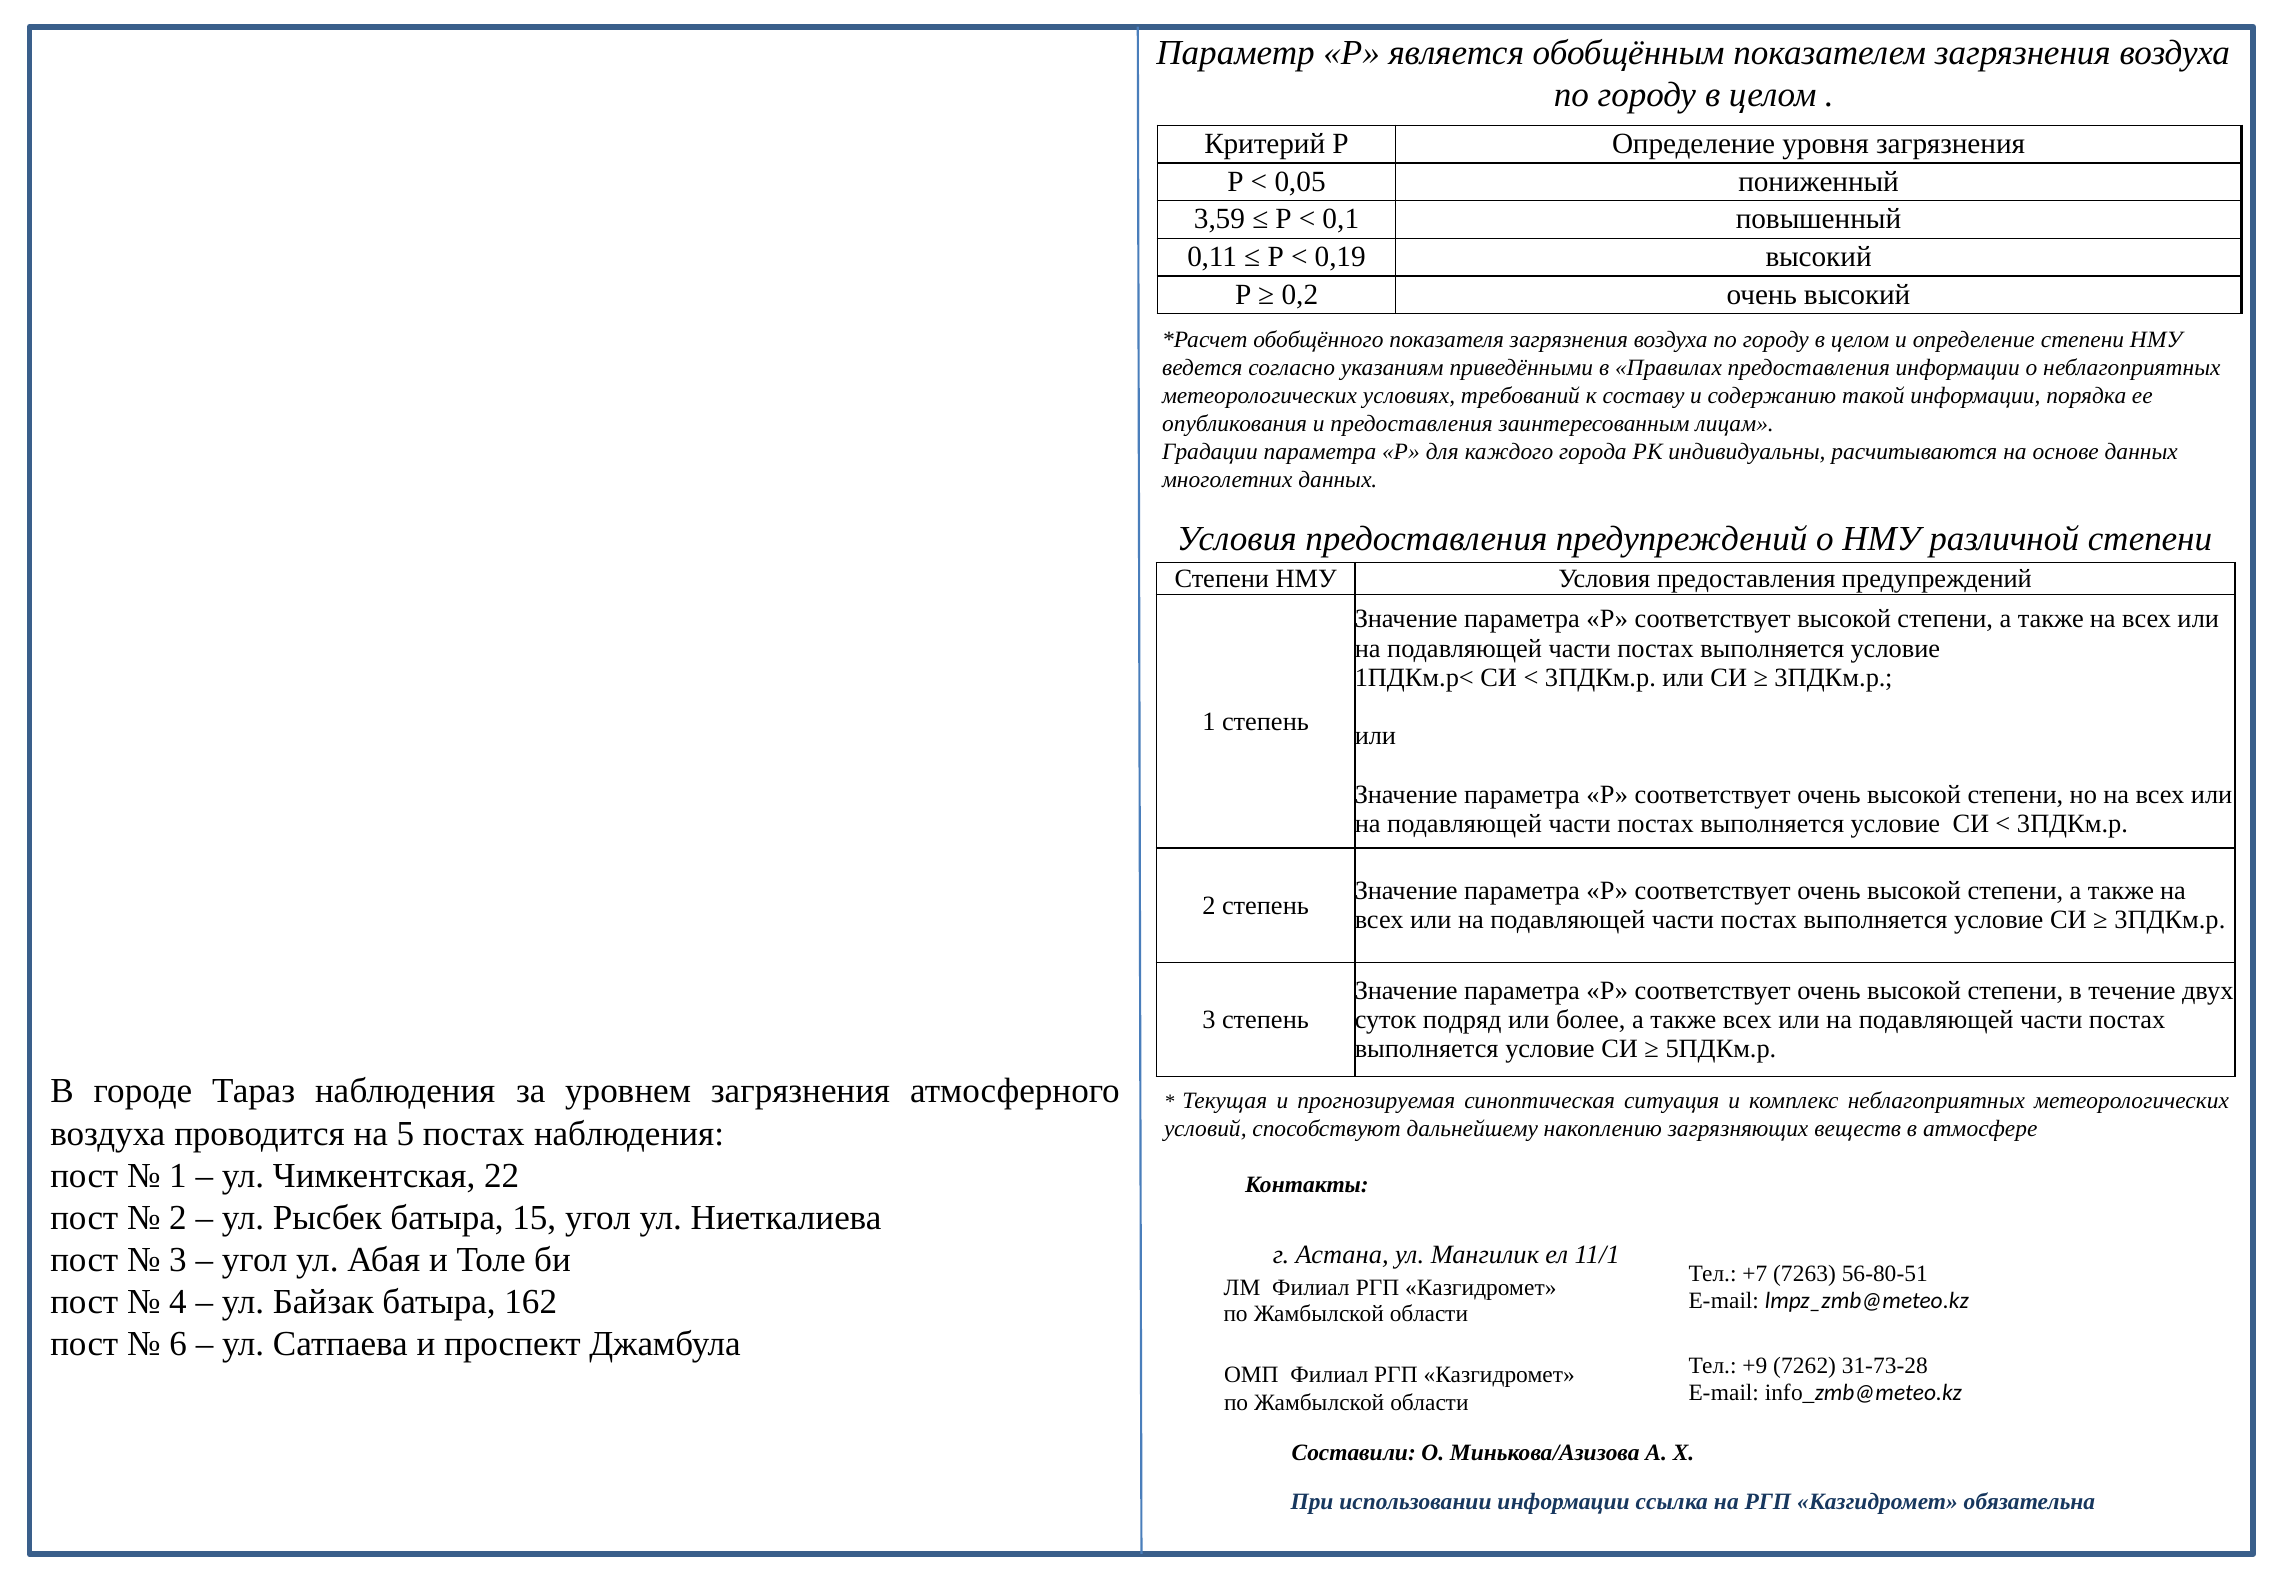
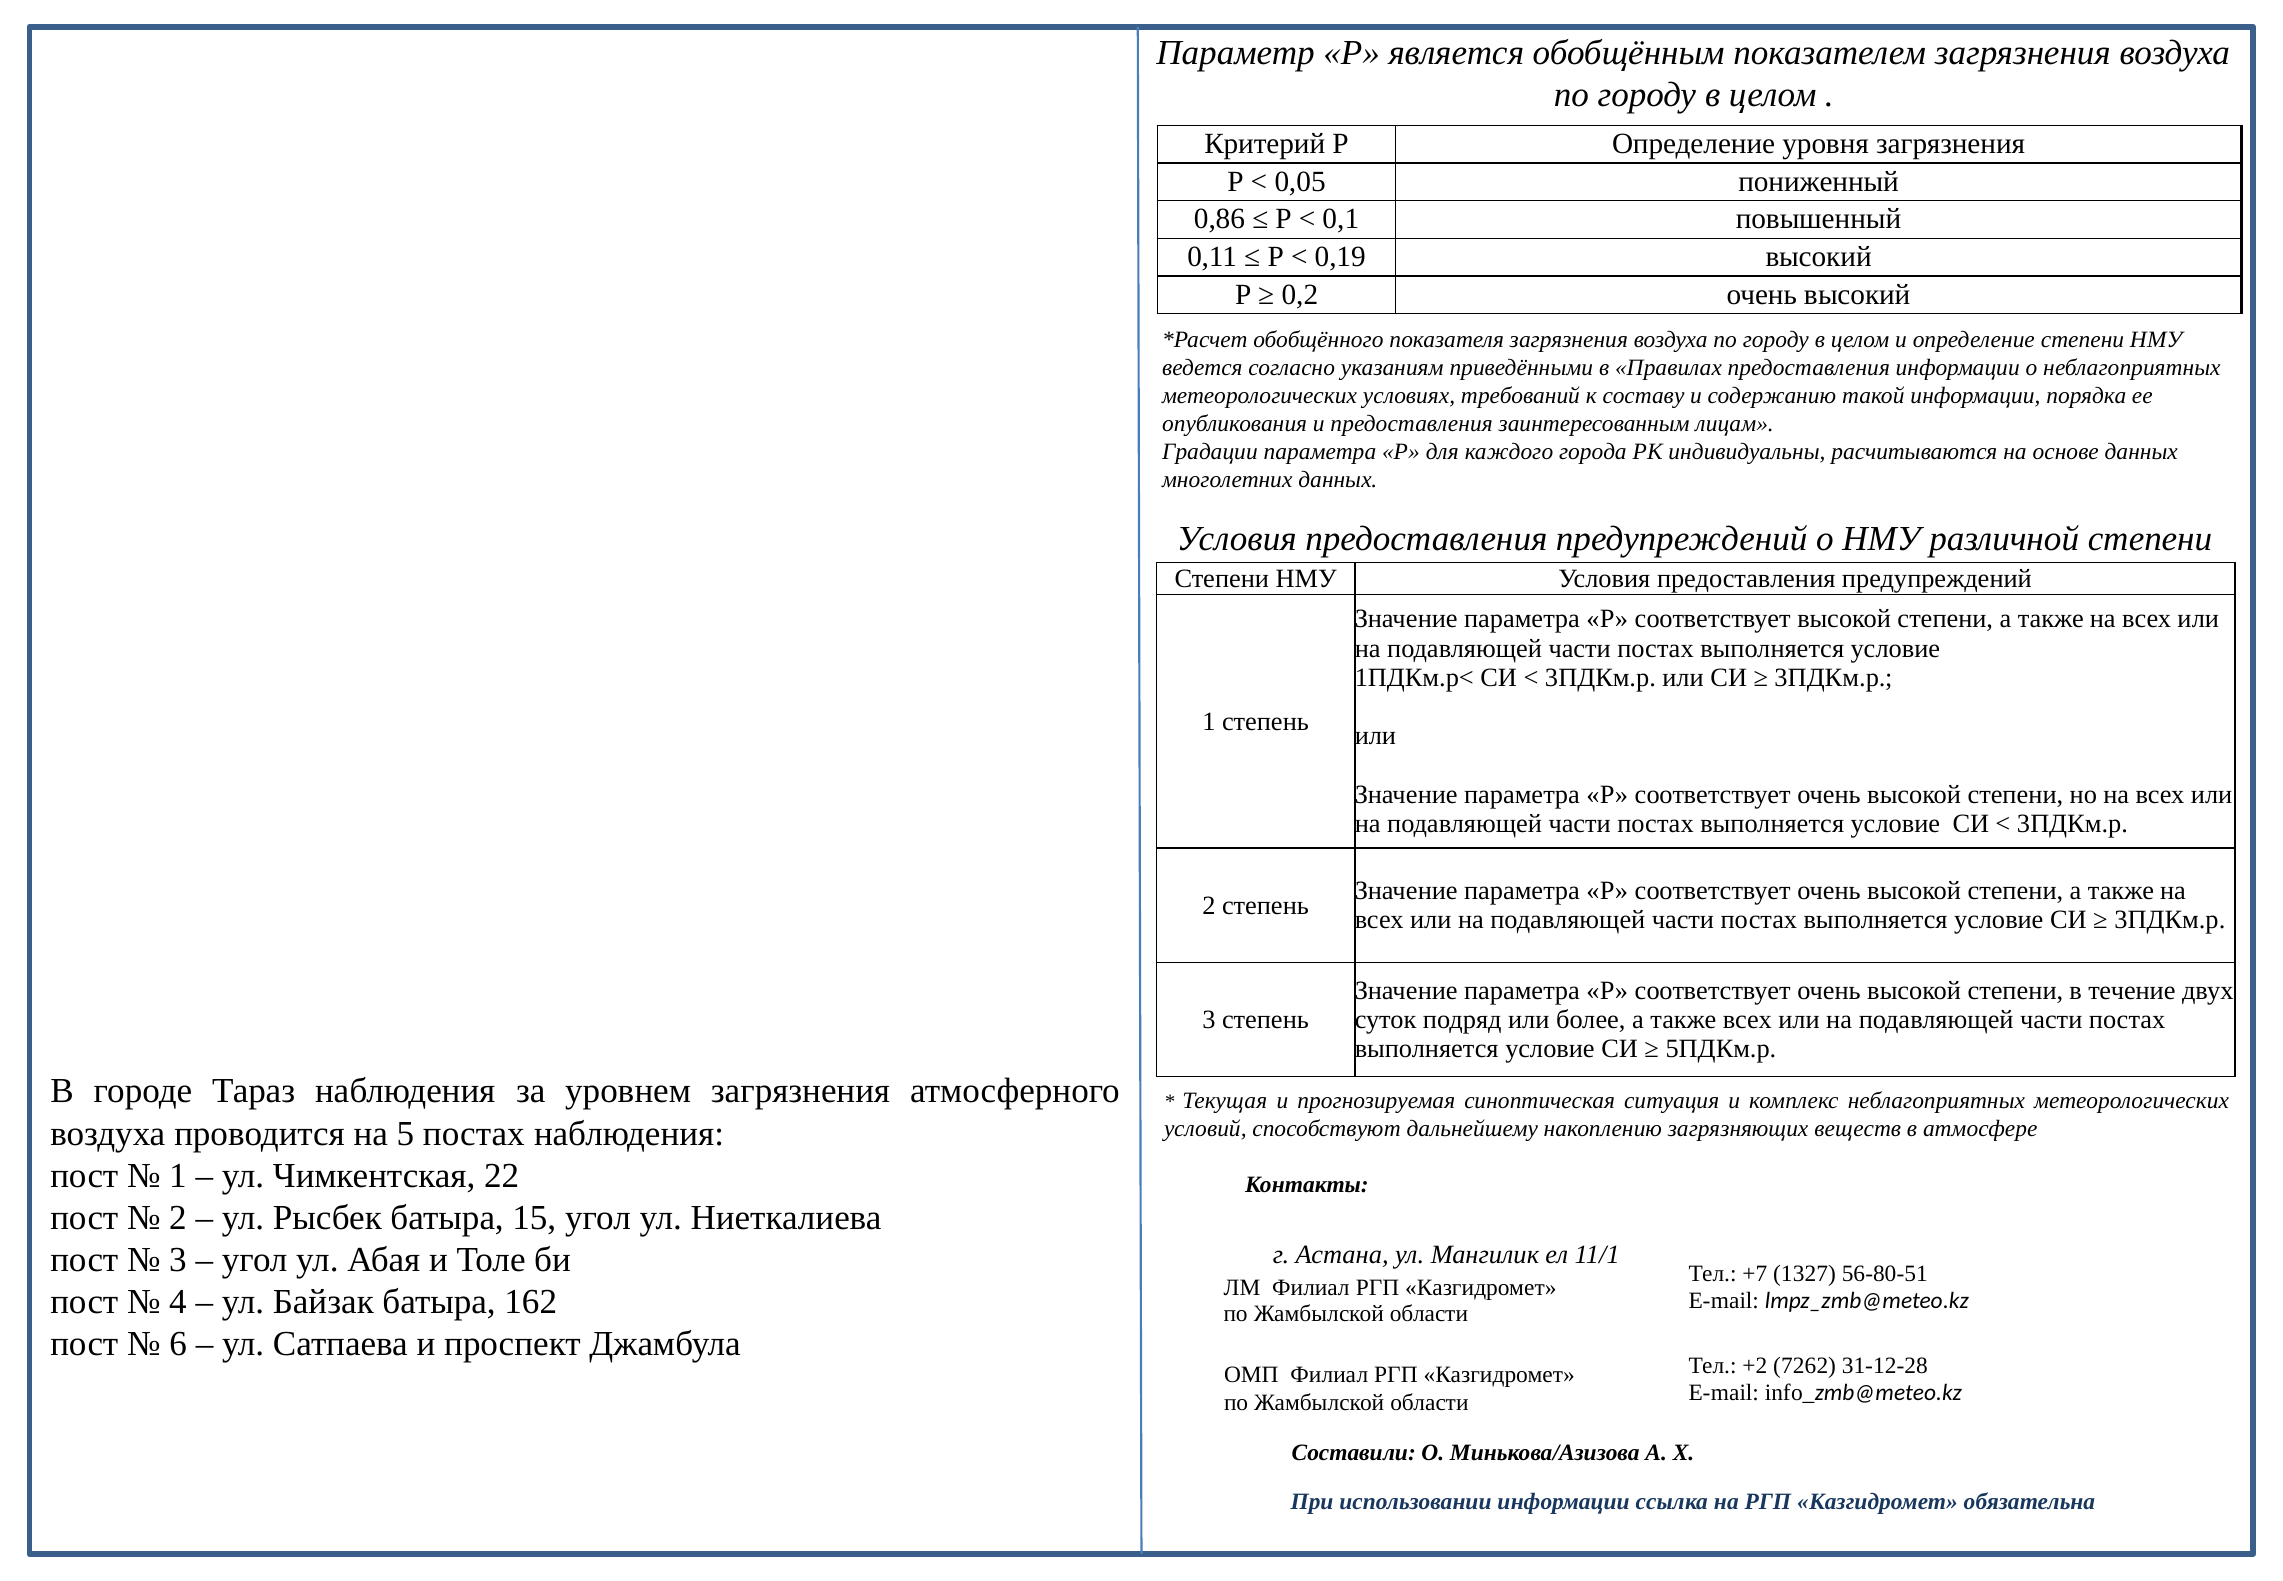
3,59: 3,59 -> 0,86
7263: 7263 -> 1327
+9: +9 -> +2
31-73-28: 31-73-28 -> 31-12-28
